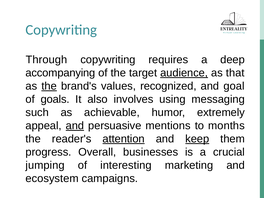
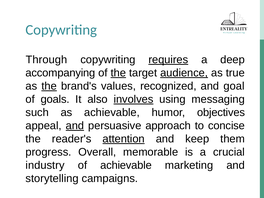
requires underline: none -> present
the at (118, 73) underline: none -> present
that: that -> true
involves underline: none -> present
extremely: extremely -> objectives
mentions: mentions -> approach
months: months -> concise
keep underline: present -> none
businesses: businesses -> memorable
jumping: jumping -> industry
of interesting: interesting -> achievable
ecosystem: ecosystem -> storytelling
